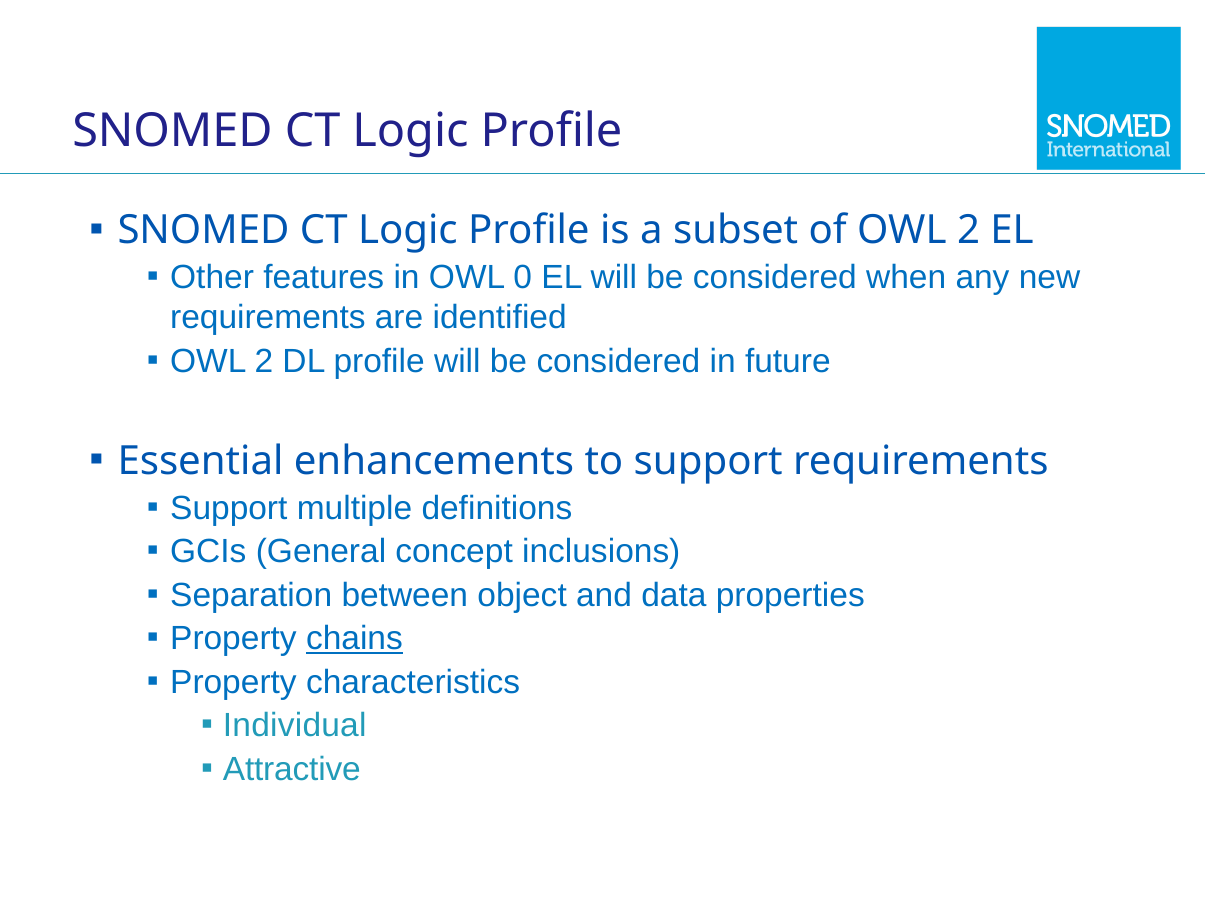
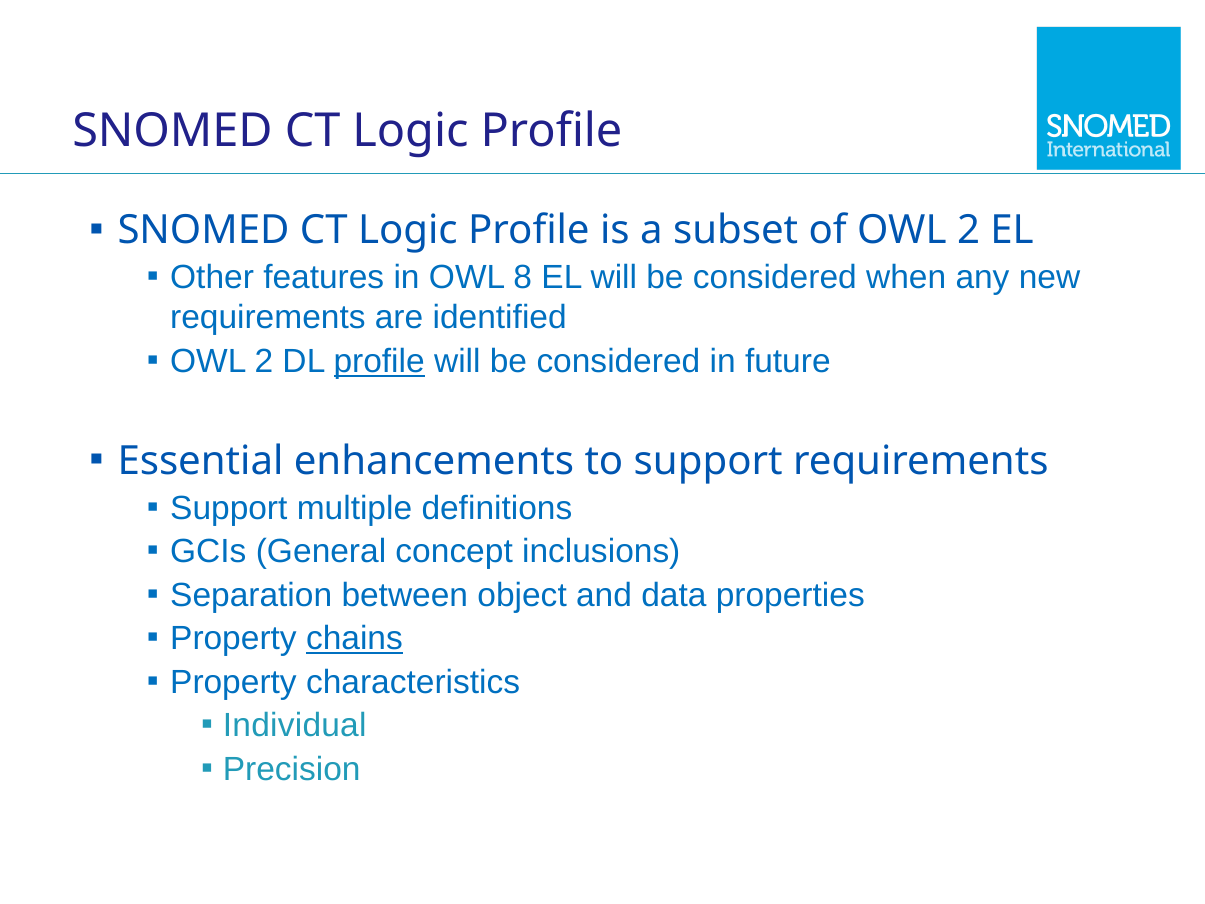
0: 0 -> 8
profile at (379, 361) underline: none -> present
Attractive: Attractive -> Precision
